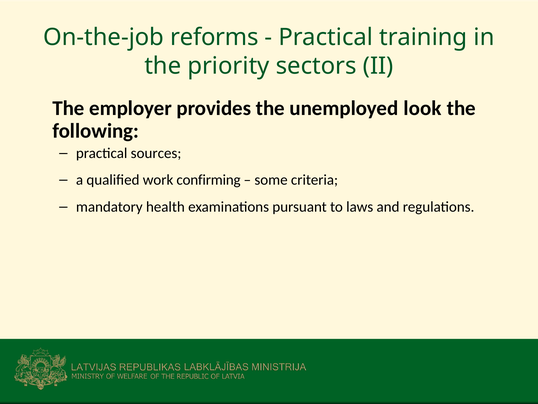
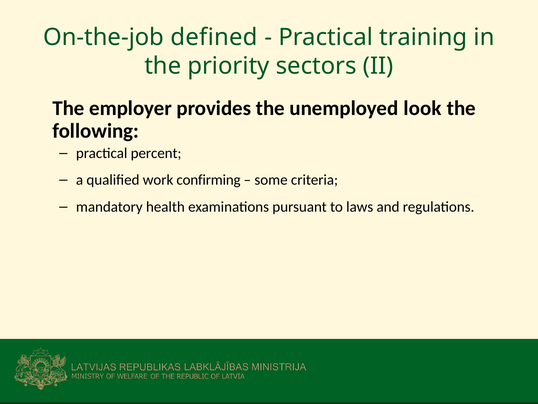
reforms: reforms -> defined
sources: sources -> percent
